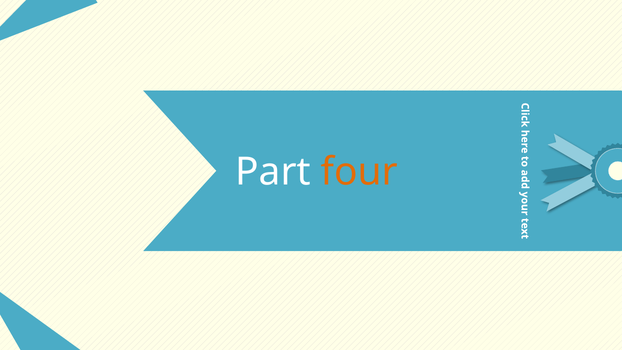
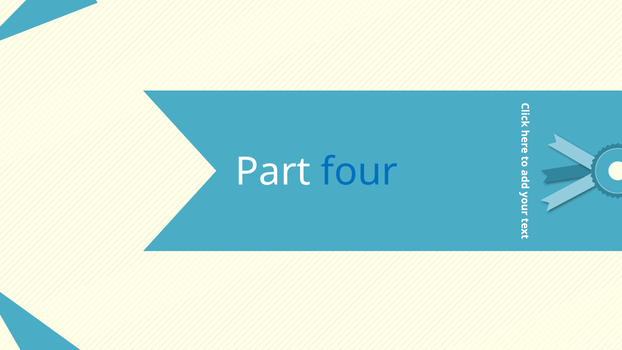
four colour: orange -> blue
